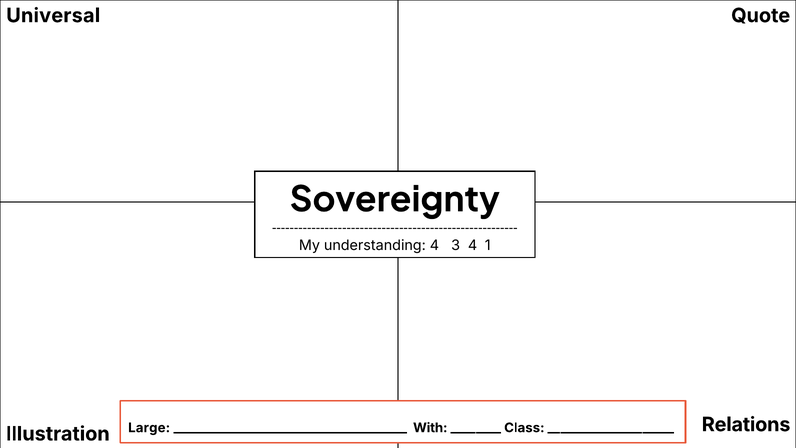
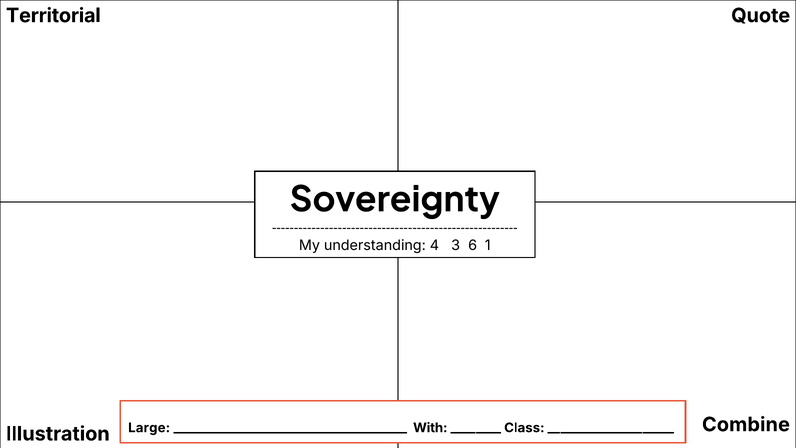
Universal: Universal -> Territorial
3 4: 4 -> 6
Relations: Relations -> Combine
